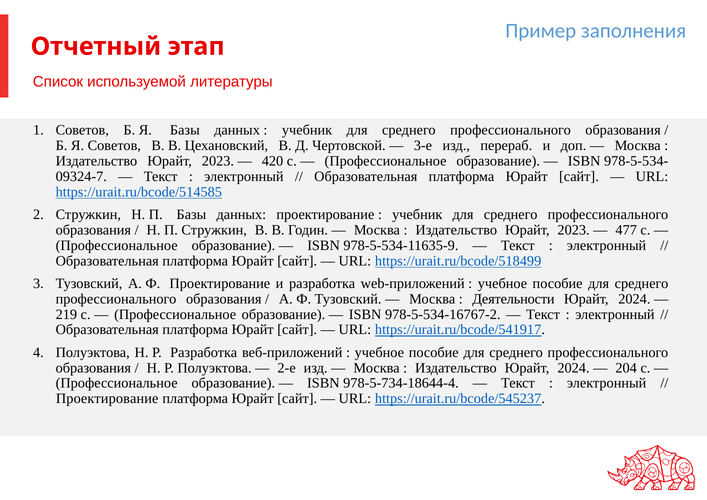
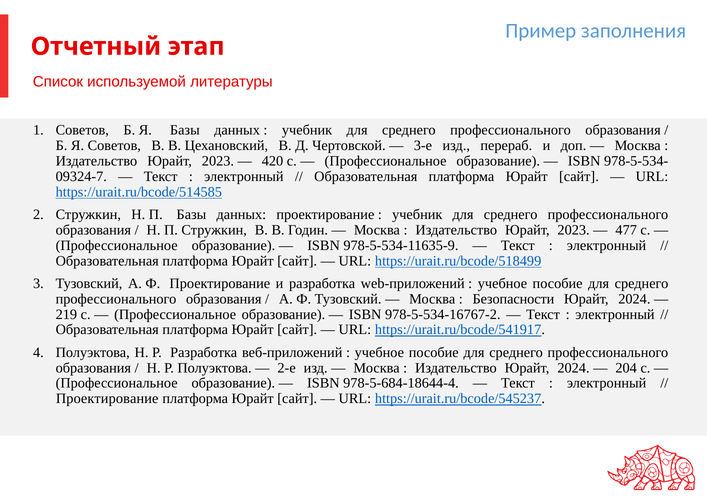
Деятельности: Деятельности -> Безопасности
978-5-734-18644-4: 978-5-734-18644-4 -> 978-5-684-18644-4
